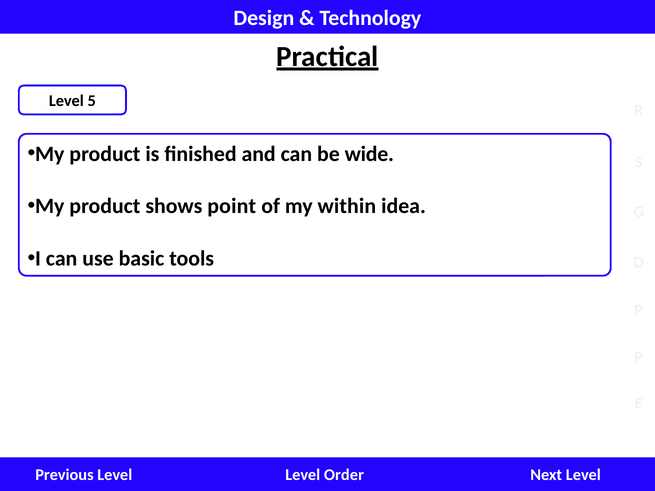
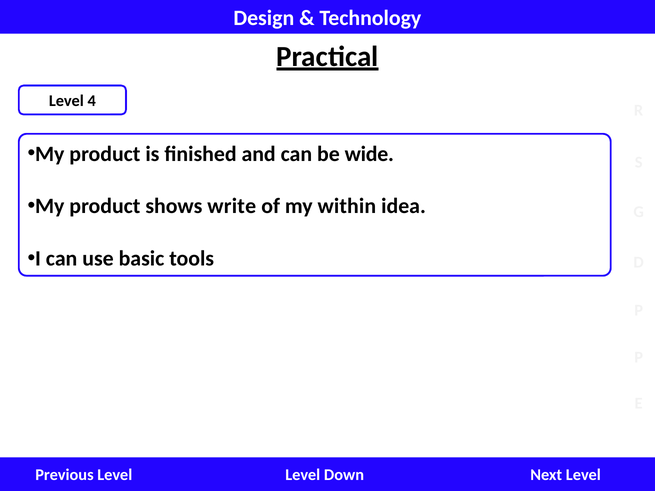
5: 5 -> 4
point: point -> write
Order: Order -> Down
